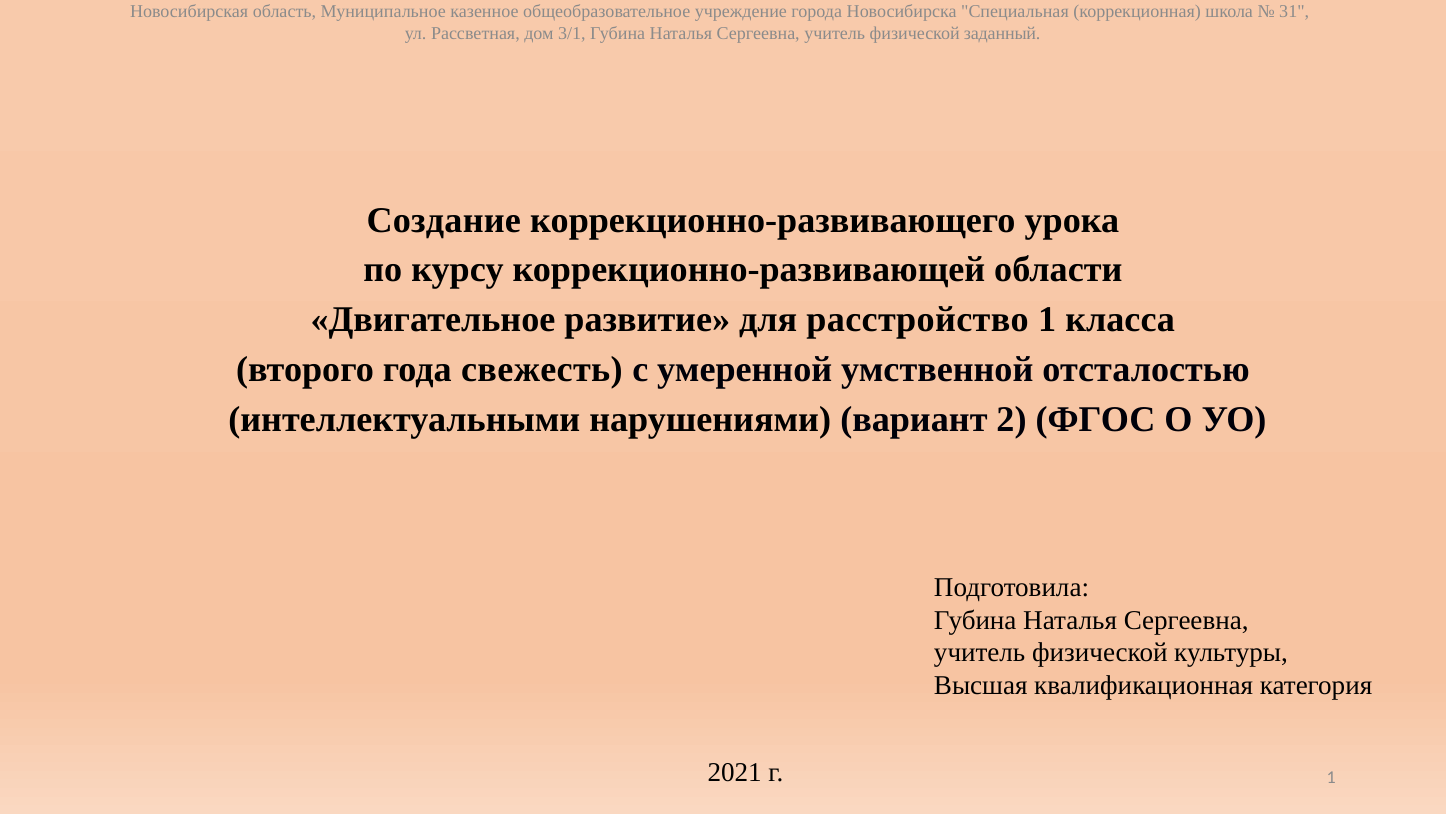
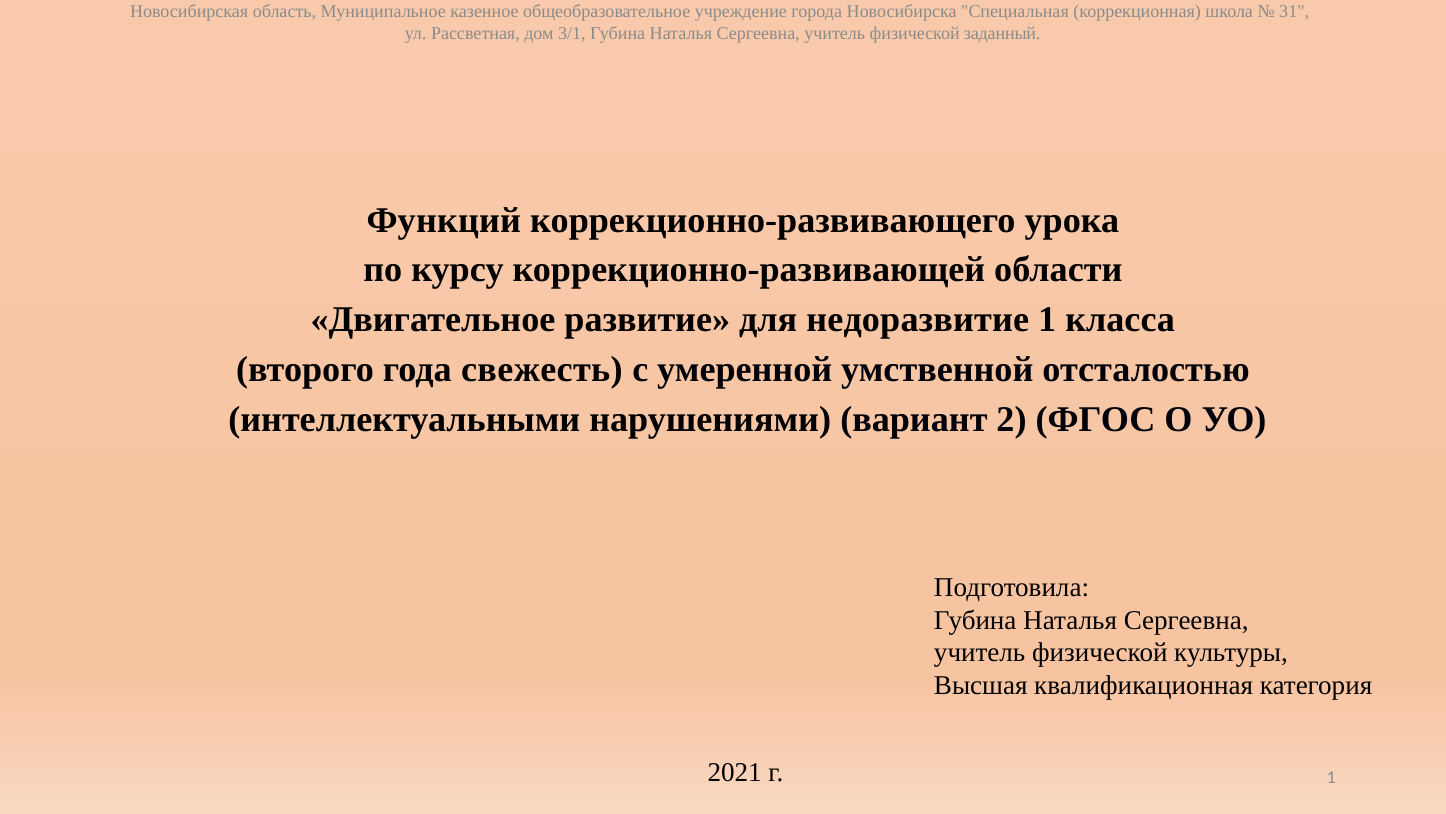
Создание: Создание -> Функций
расстройство: расстройство -> недоразвитие
